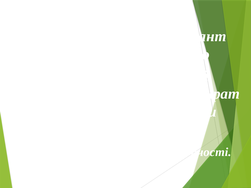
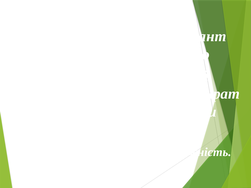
Максим Творчості: Творчості -> Важність
